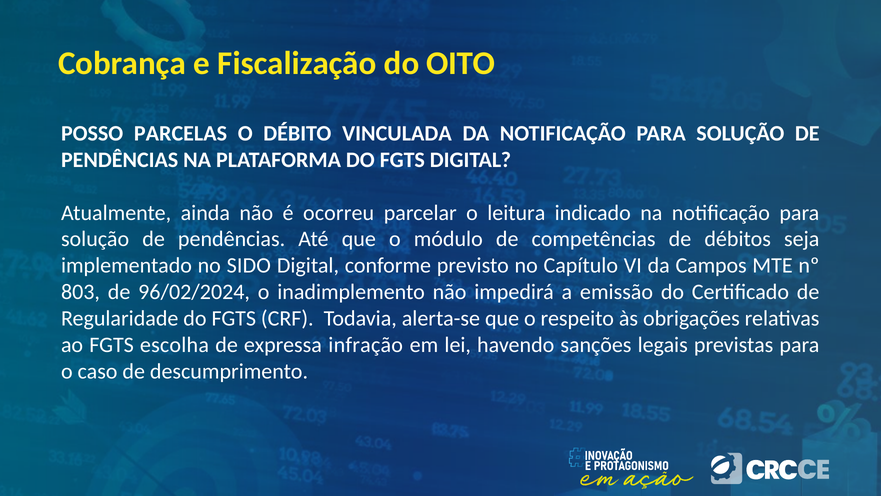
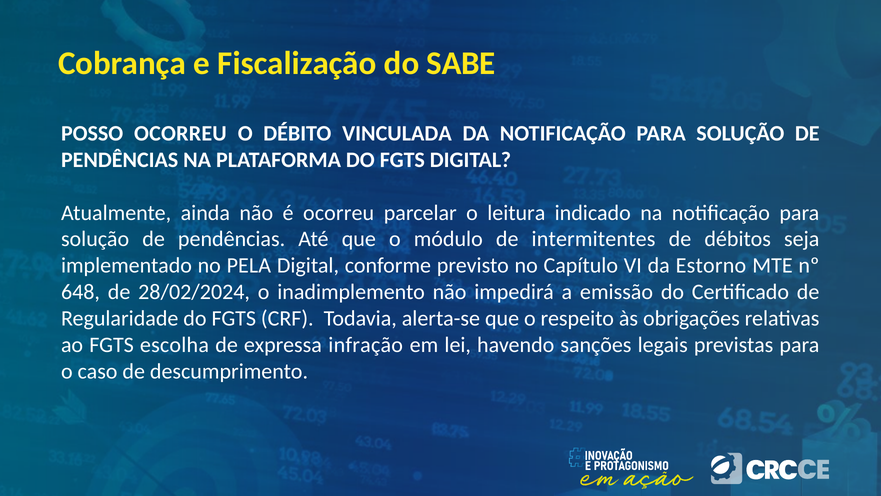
OITO: OITO -> SABE
POSSO PARCELAS: PARCELAS -> OCORREU
competências: competências -> intermitentes
SIDO: SIDO -> PELA
Campos: Campos -> Estorno
803: 803 -> 648
96/02/2024: 96/02/2024 -> 28/02/2024
